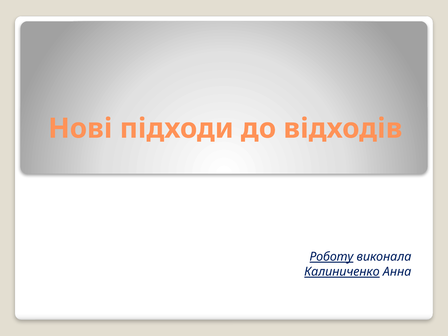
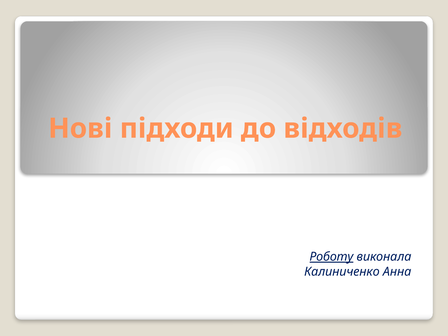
Калиниченко underline: present -> none
